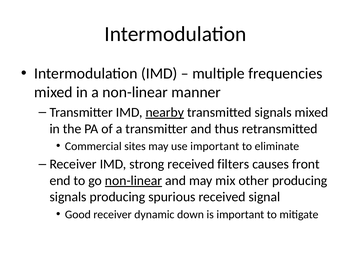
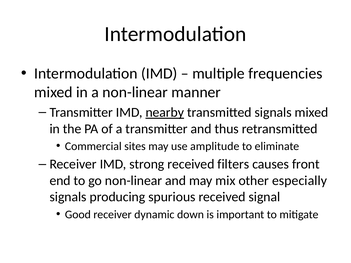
use important: important -> amplitude
non-linear at (134, 181) underline: present -> none
other producing: producing -> especially
